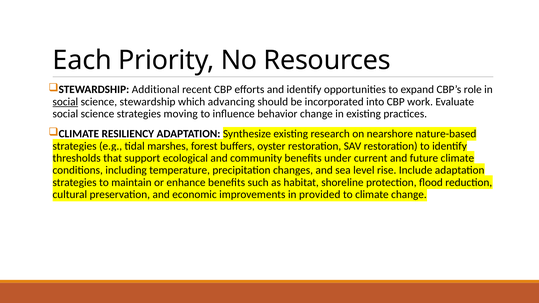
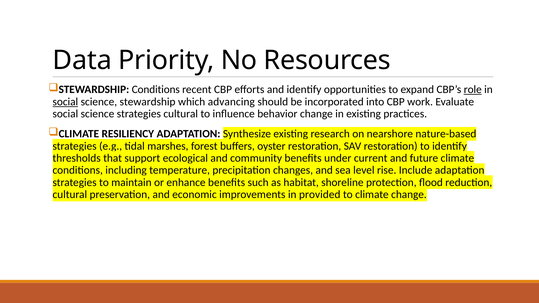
Each: Each -> Data
STEWARDSHIP Additional: Additional -> Conditions
role underline: none -> present
strategies moving: moving -> cultural
